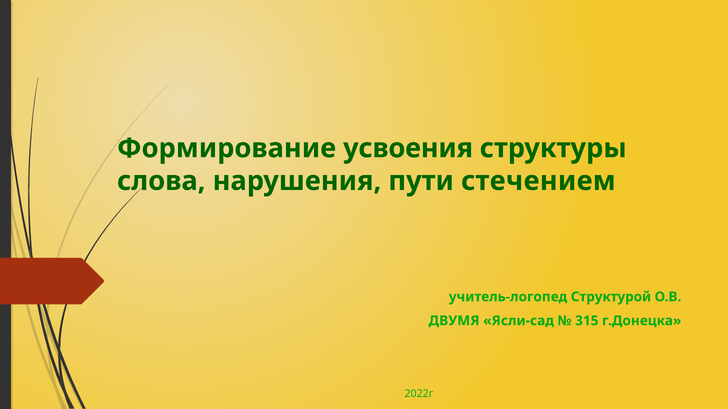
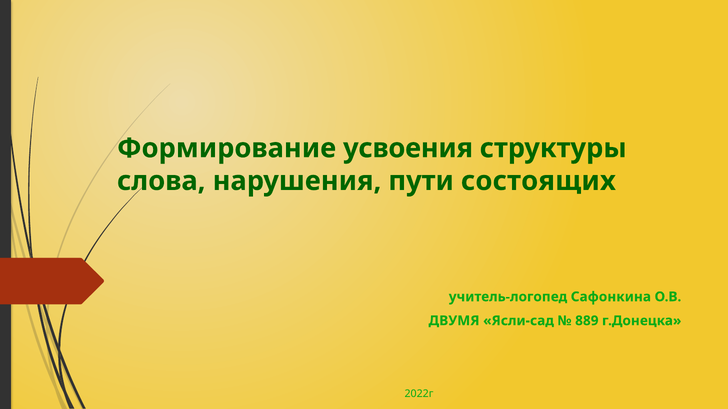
стечением: стечением -> состоящих
Структурой: Структурой -> Сафонкина
315: 315 -> 889
